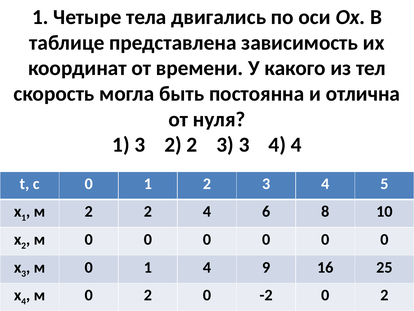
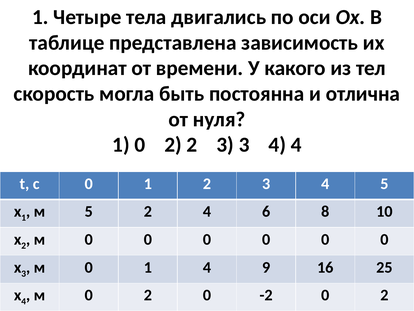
1 3: 3 -> 0
м 2: 2 -> 5
